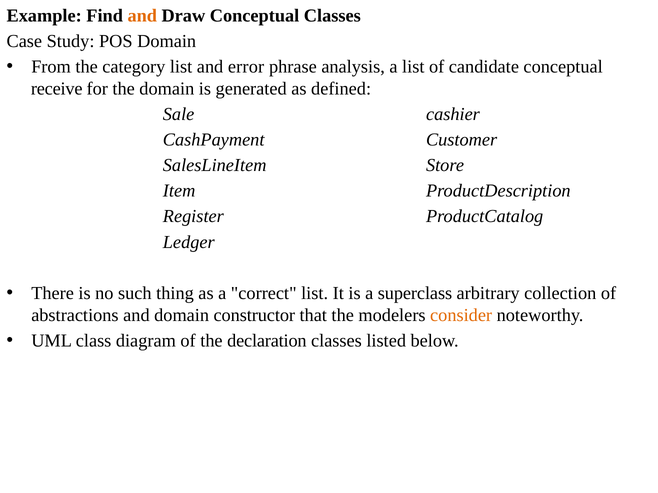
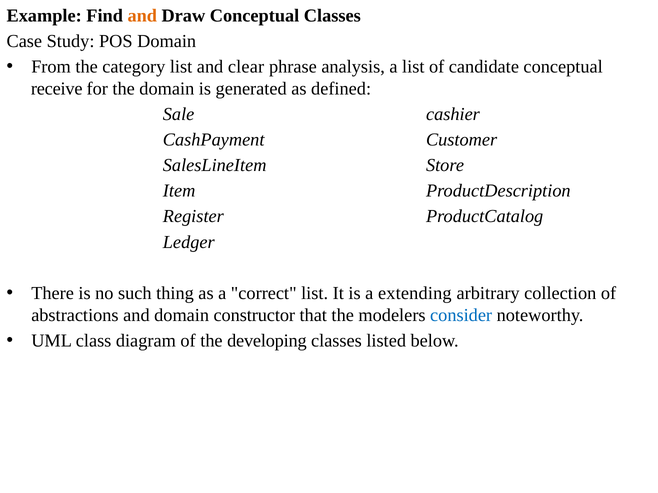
error: error -> clear
superclass: superclass -> extending
consider colour: orange -> blue
declaration: declaration -> developing
